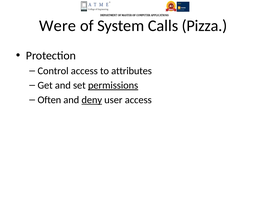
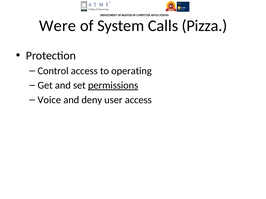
attributes: attributes -> operating
Often: Often -> Voice
deny underline: present -> none
